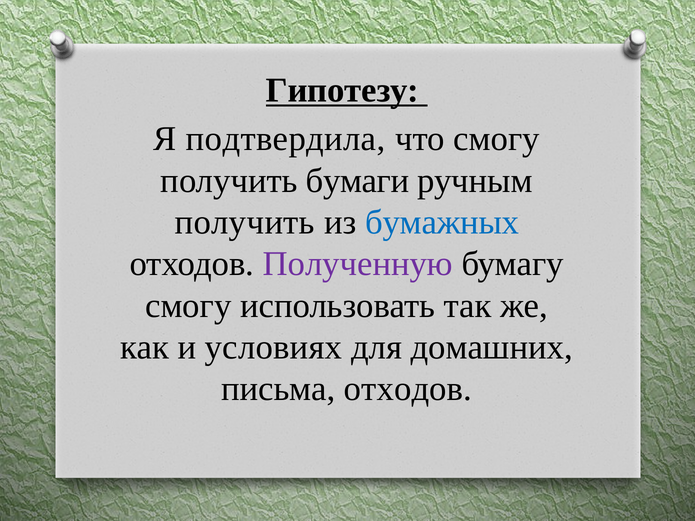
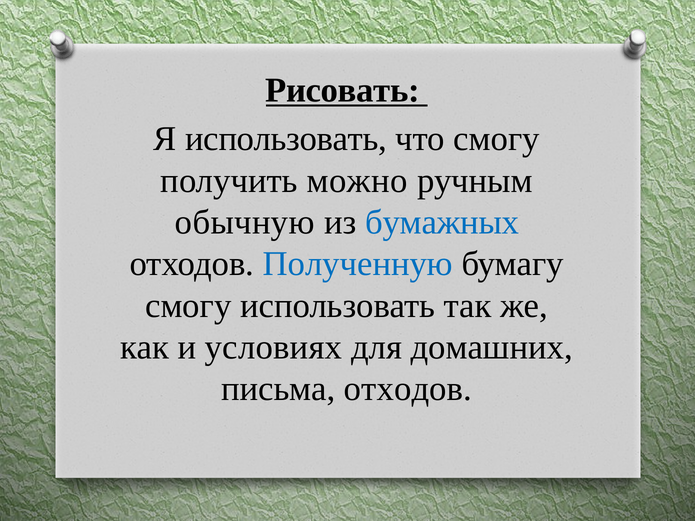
Гипотезу: Гипотезу -> Рисовать
Я подтвердила: подтвердила -> использовать
бумаги: бумаги -> можно
получить at (245, 222): получить -> обычную
Полученную colour: purple -> blue
